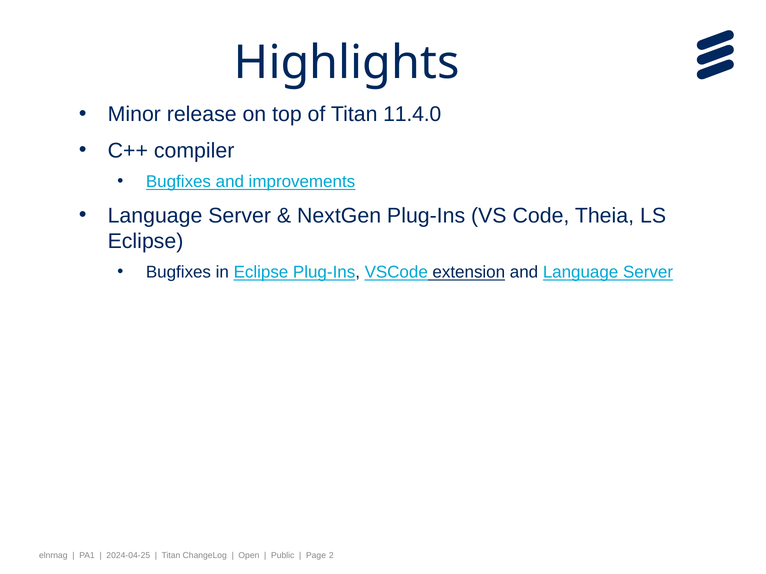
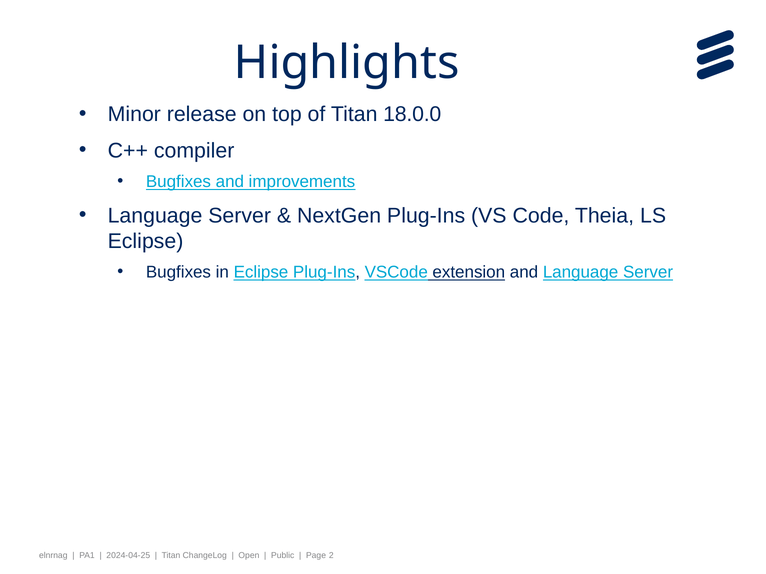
11.4.0: 11.4.0 -> 18.0.0
